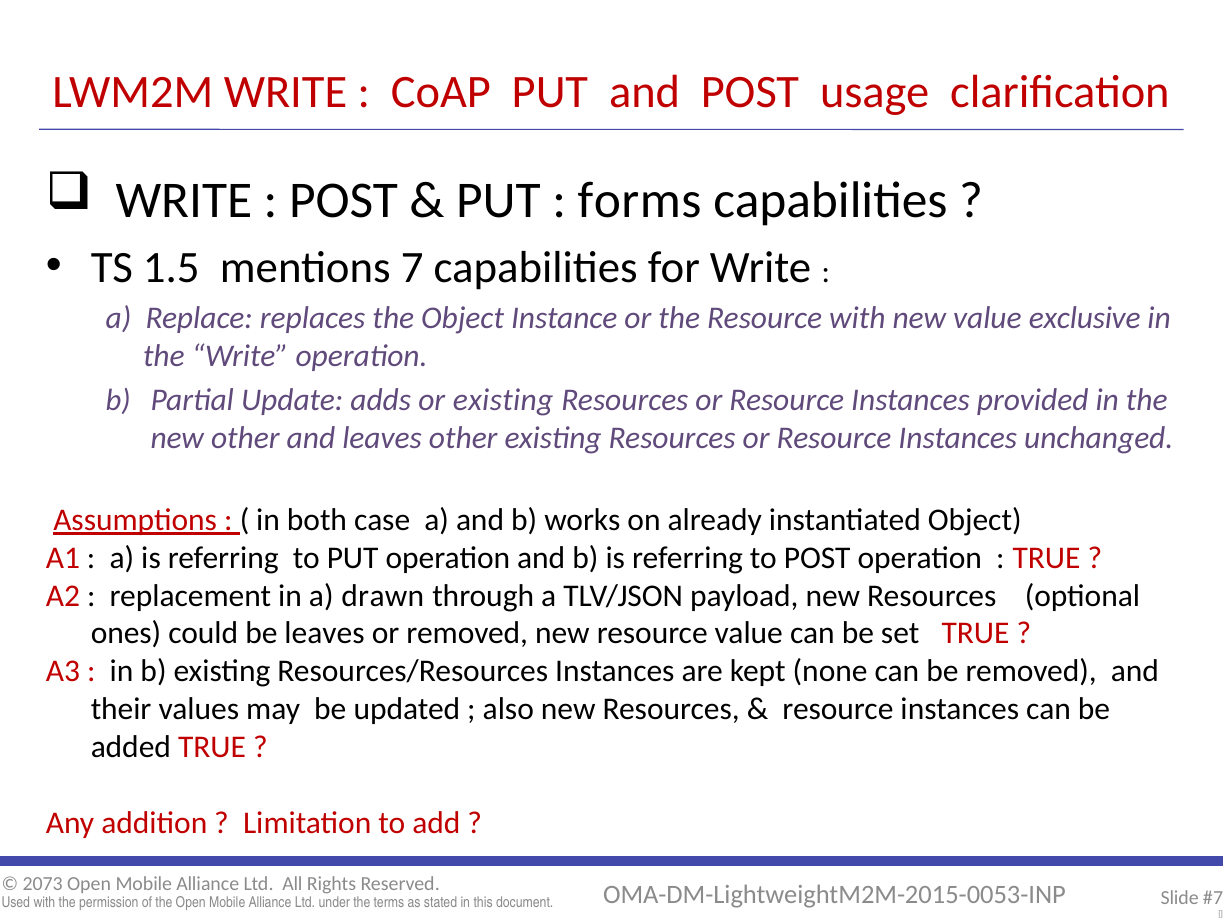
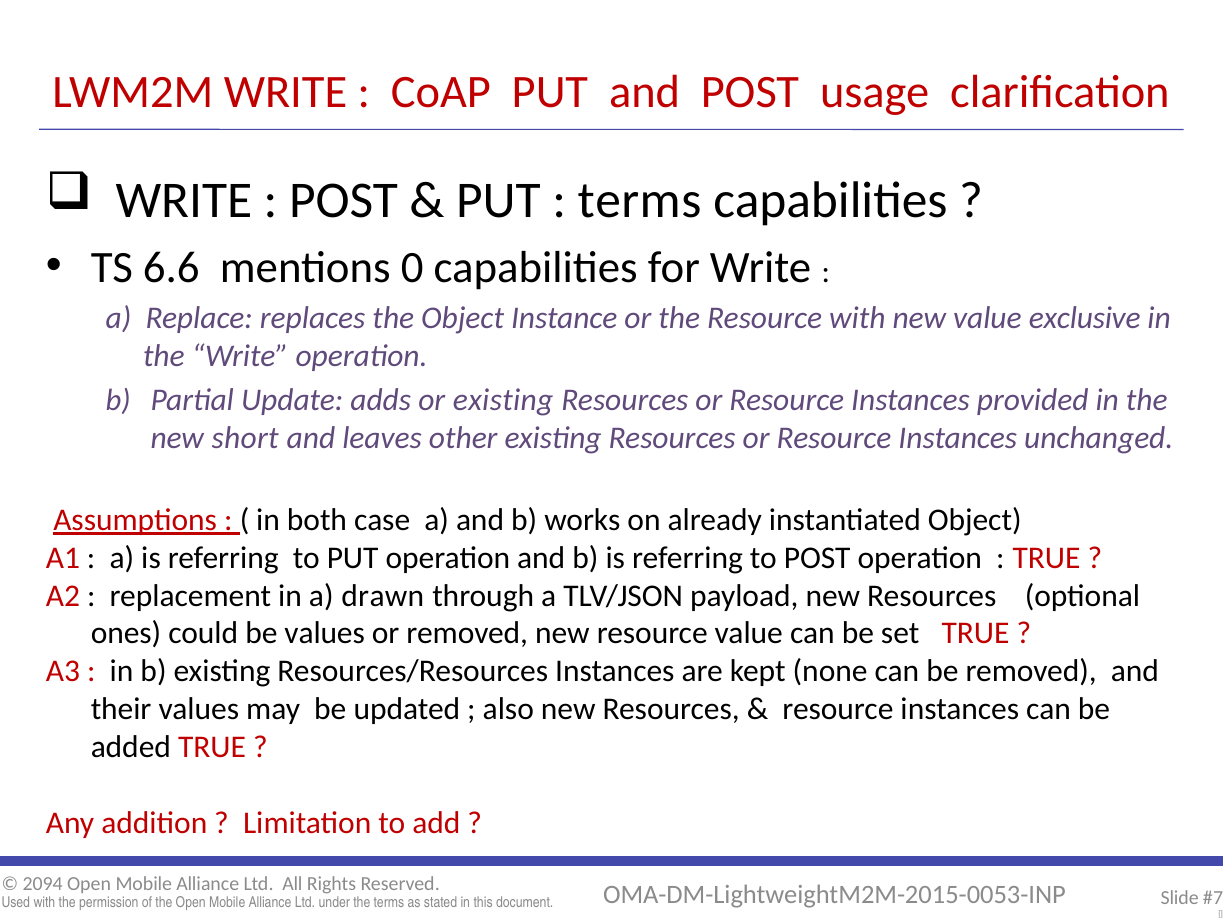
forms at (640, 201): forms -> terms
1.5: 1.5 -> 6.6
7: 7 -> 0
new other: other -> short
be leaves: leaves -> values
2073: 2073 -> 2094
